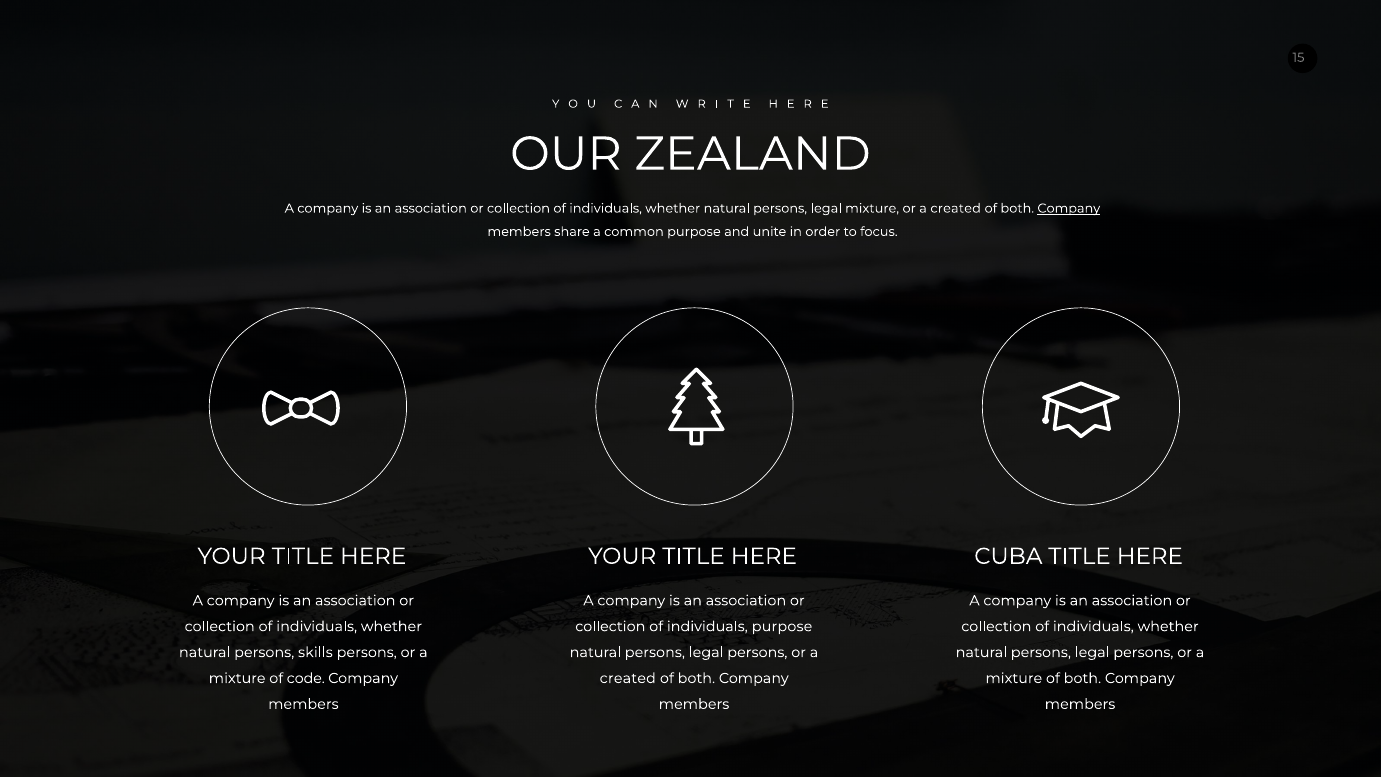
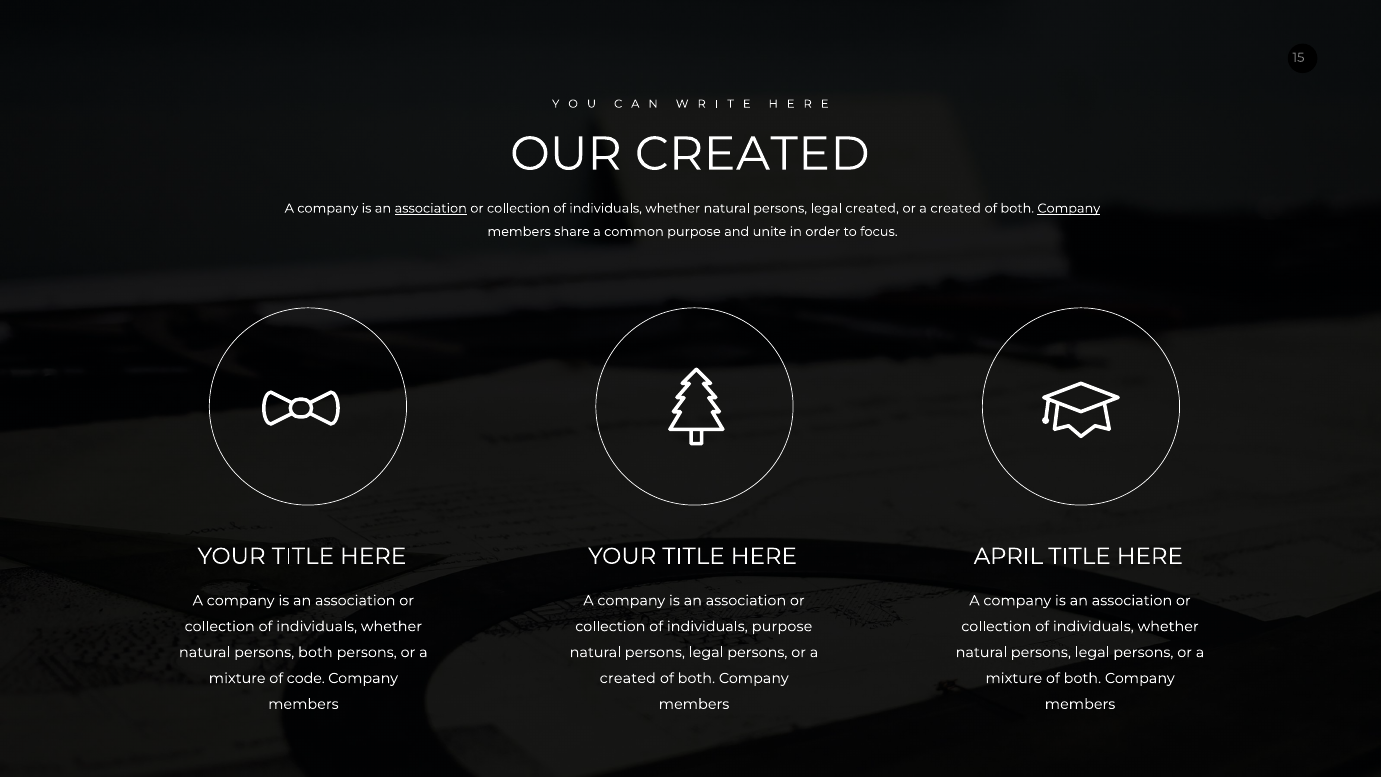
OUR ZEALAND: ZEALAND -> CREATED
association at (431, 208) underline: none -> present
legal mixture: mixture -> created
CUBA: CUBA -> APRIL
persons skills: skills -> both
